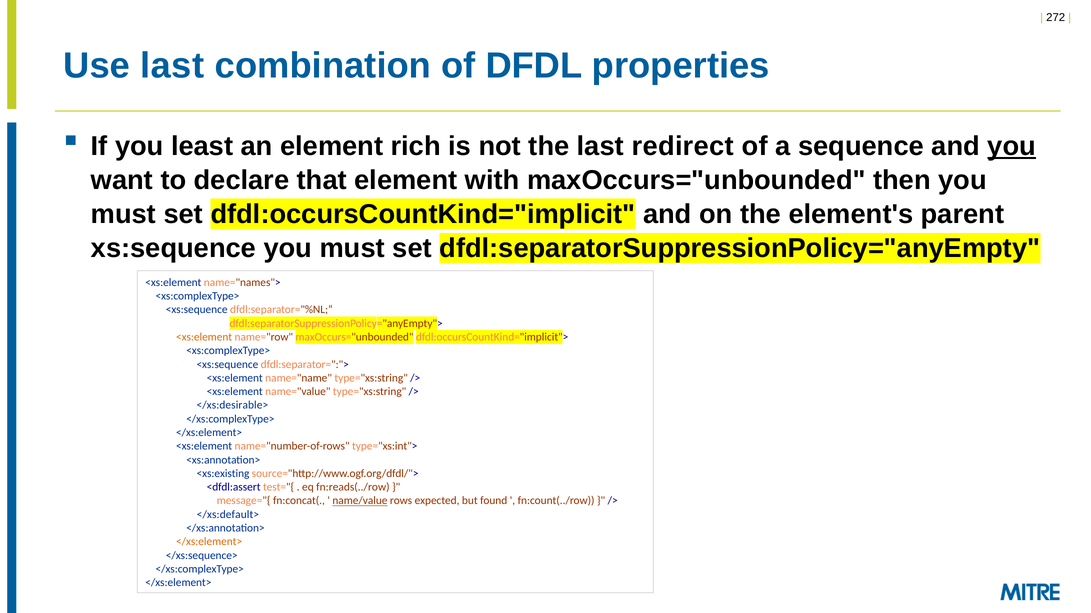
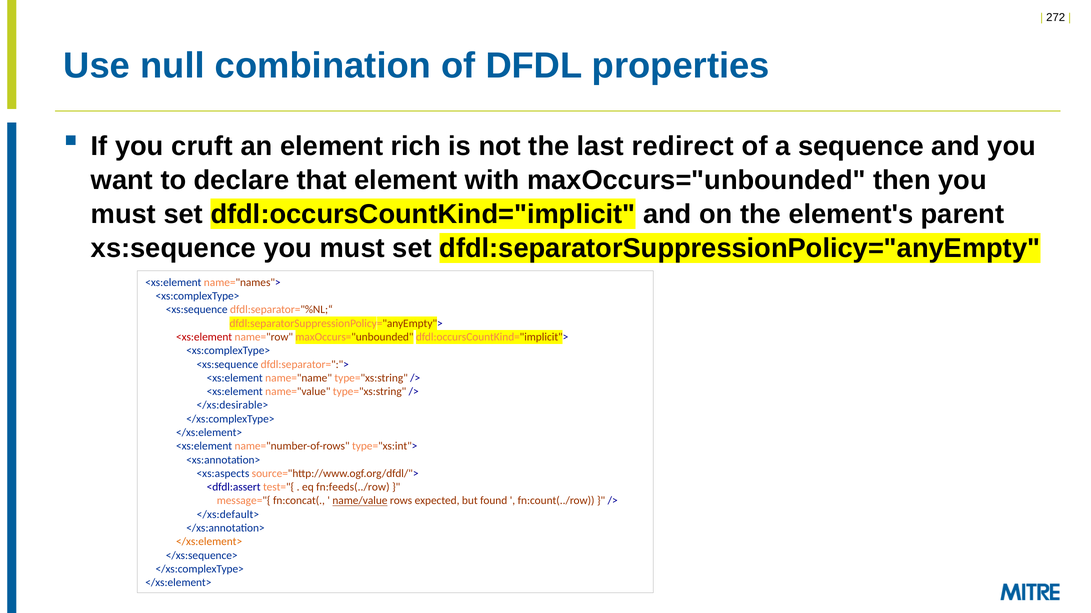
Use last: last -> null
least: least -> cruft
you at (1012, 146) underline: present -> none
<xs:element at (204, 337) colour: orange -> red
<xs:existing: <xs:existing -> <xs:aspects
fn:reads(../row: fn:reads(../row -> fn:feeds(../row
